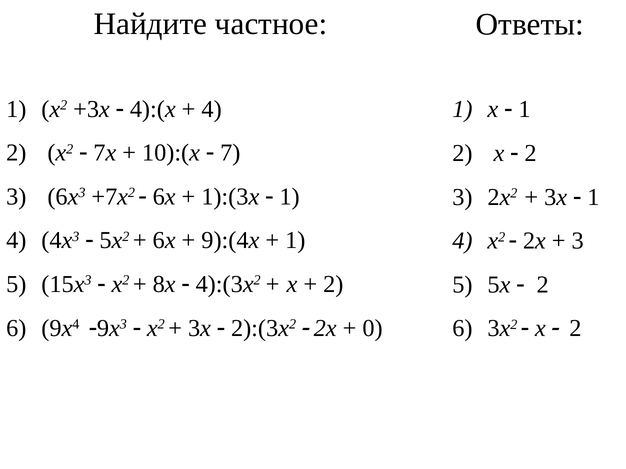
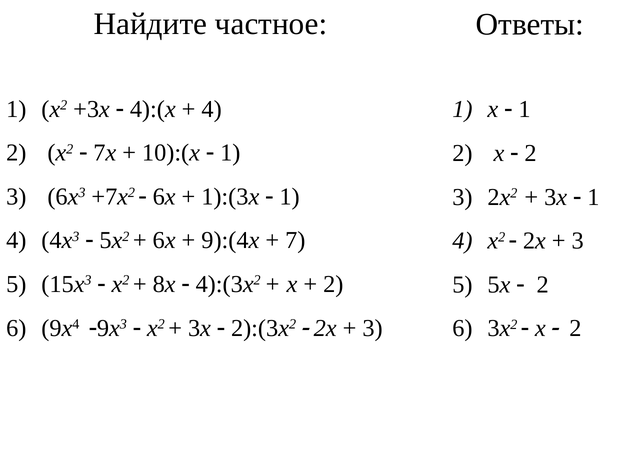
7 at (230, 153): 7 -> 1
1 at (295, 241): 1 -> 7
0 at (373, 328): 0 -> 3
